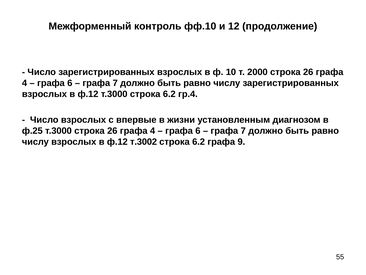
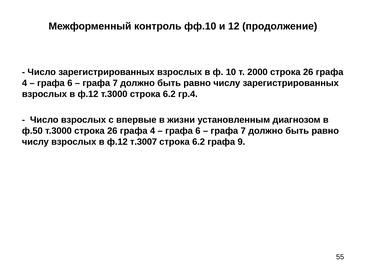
ф.25: ф.25 -> ф.50
т.3002: т.3002 -> т.3007
